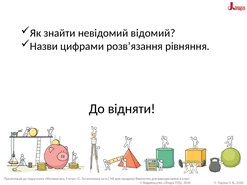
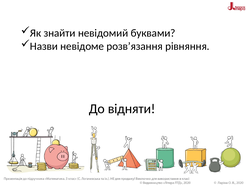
відомий: відомий -> буквами
цифрами: цифрами -> невідоме
